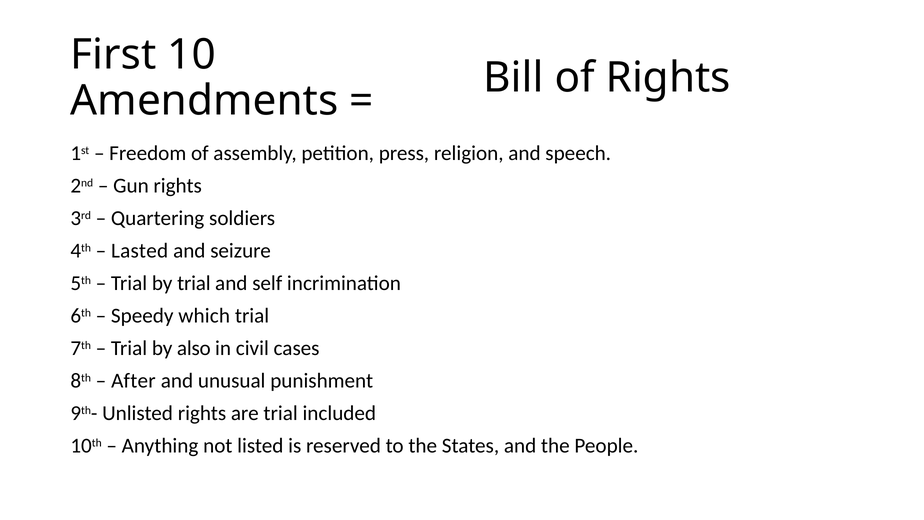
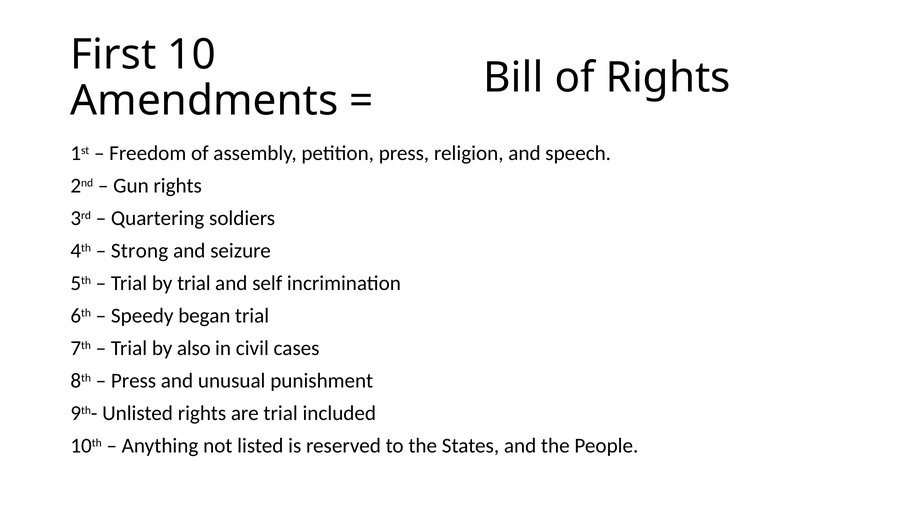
Lasted: Lasted -> Strong
which: which -> began
After at (133, 381): After -> Press
